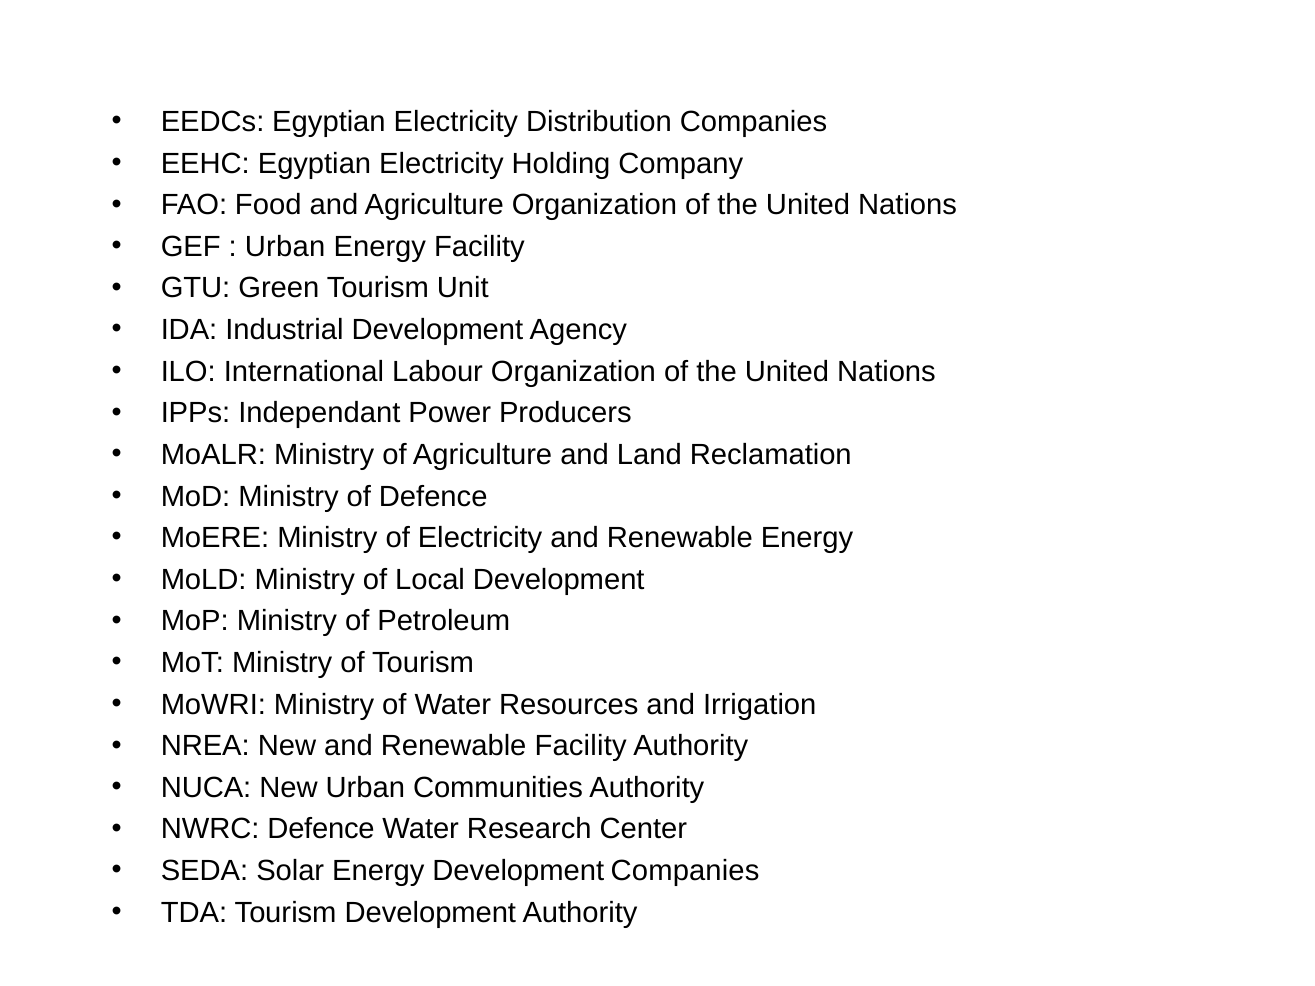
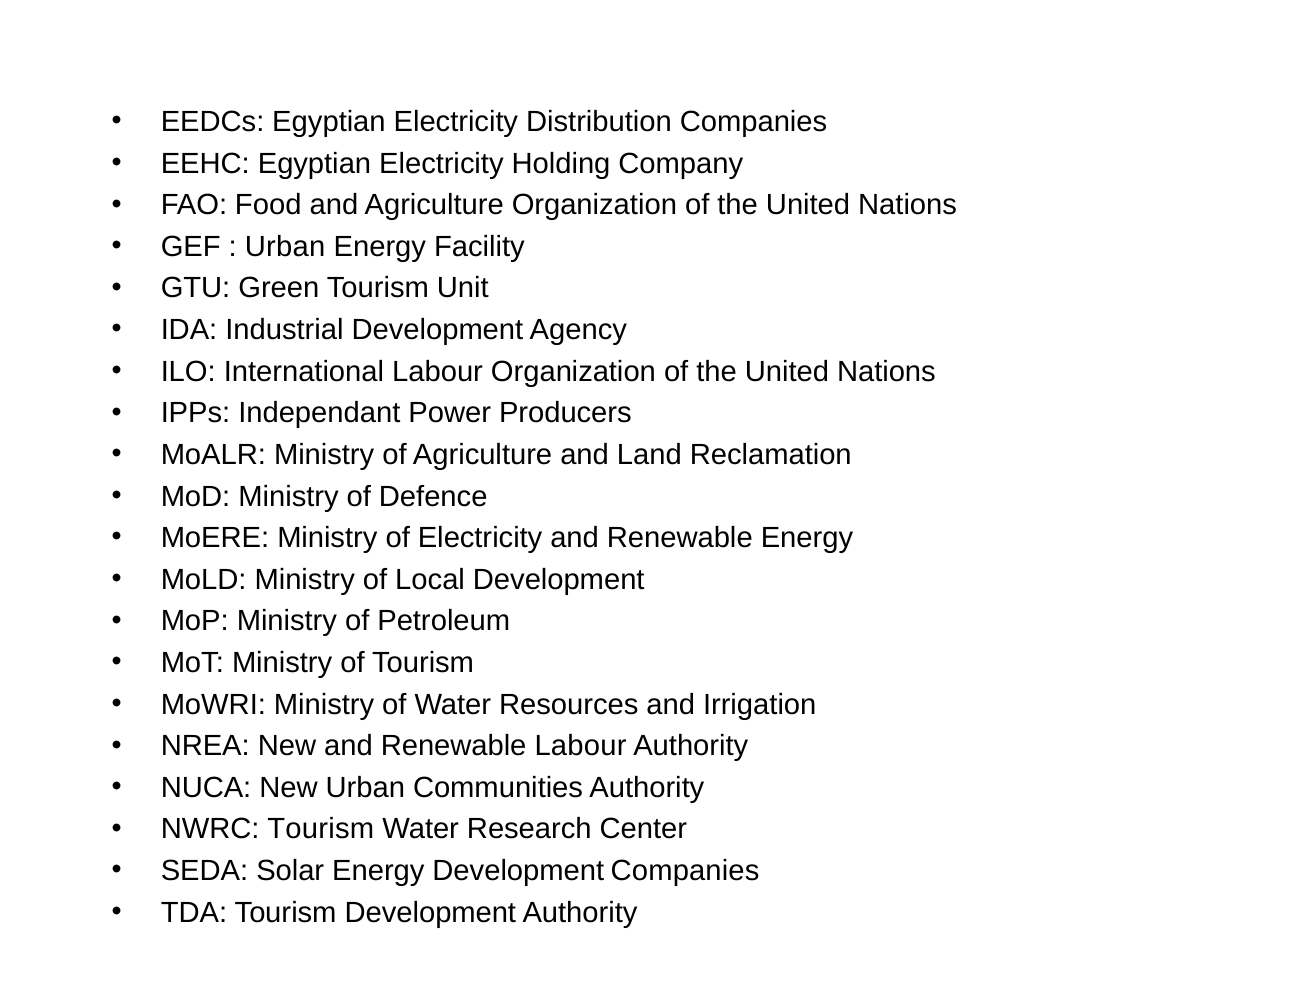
Renewable Facility: Facility -> Labour
NWRC Defence: Defence -> Tourism
